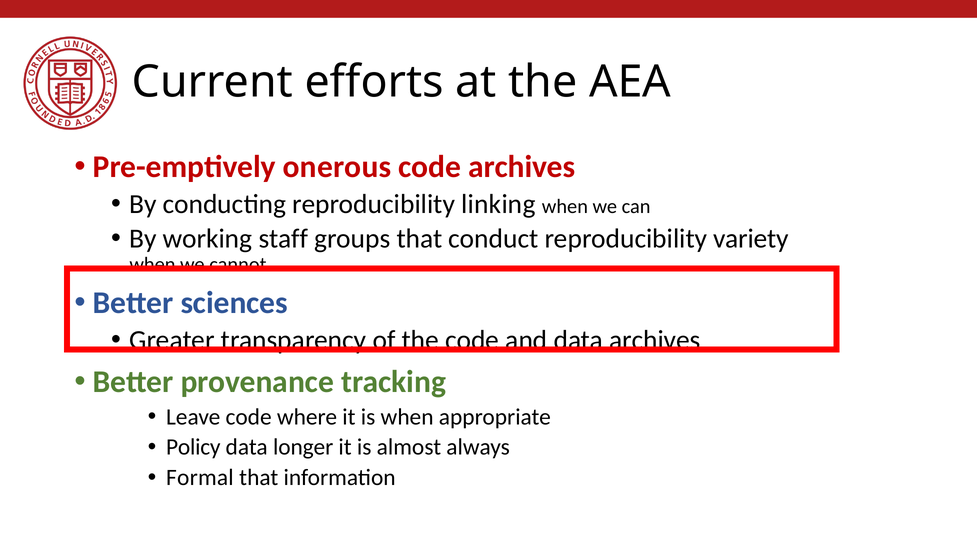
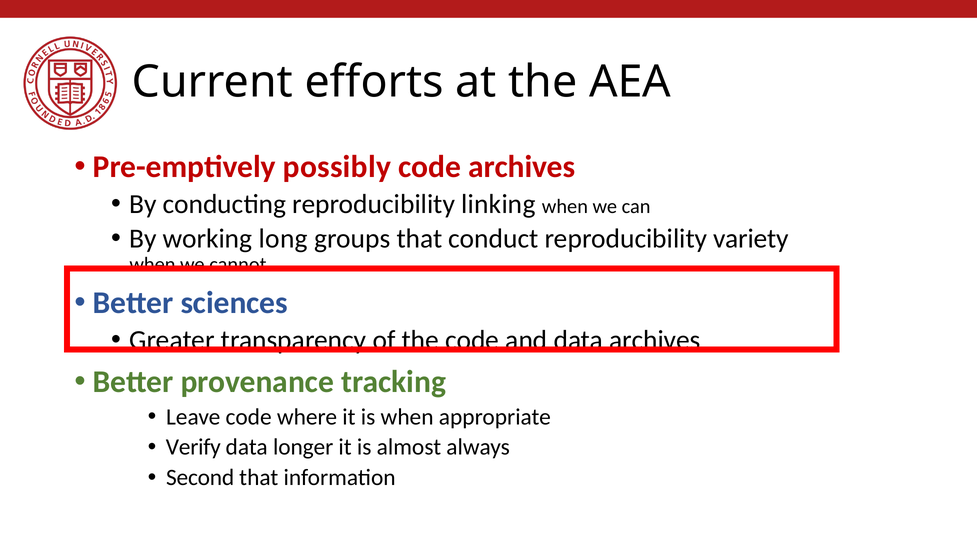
onerous: onerous -> possibly
staff: staff -> long
Policy: Policy -> Verify
Formal: Formal -> Second
